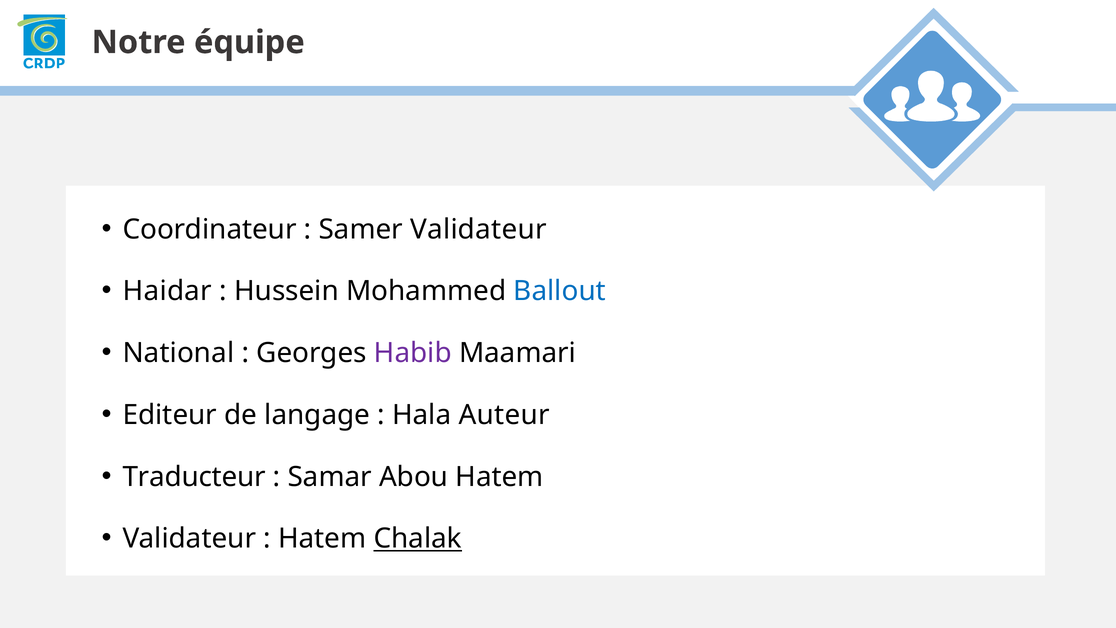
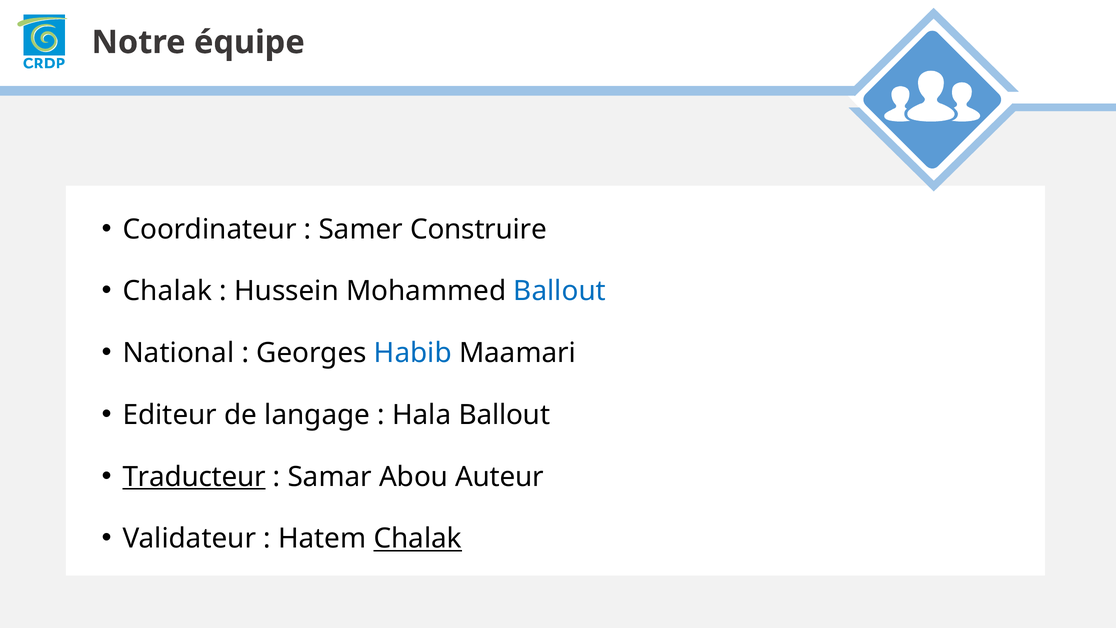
Samer Validateur: Validateur -> Construire
Haidar at (167, 291): Haidar -> Chalak
Habib colour: purple -> blue
Hala Auteur: Auteur -> Ballout
Traducteur underline: none -> present
Abou Hatem: Hatem -> Auteur
